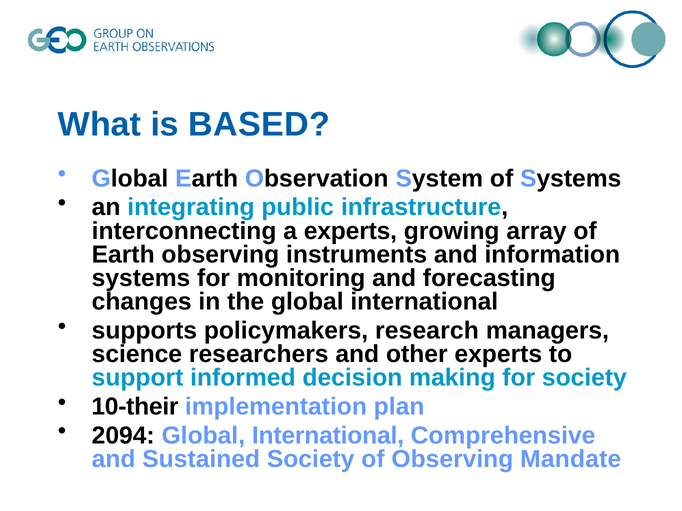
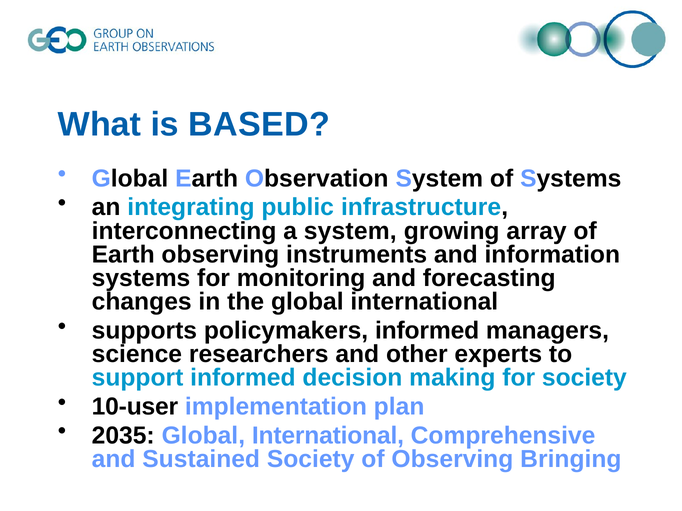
a experts: experts -> system
policymakers research: research -> informed
10-their: 10-their -> 10-user
2094: 2094 -> 2035
Mandate: Mandate -> Bringing
